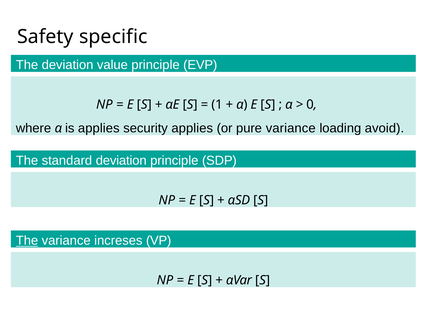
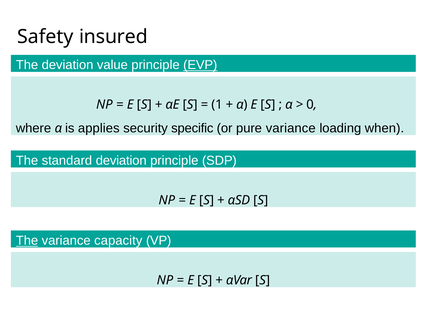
specific: specific -> insured
EVP underline: none -> present
security applies: applies -> specific
avoid: avoid -> when
increses: increses -> capacity
